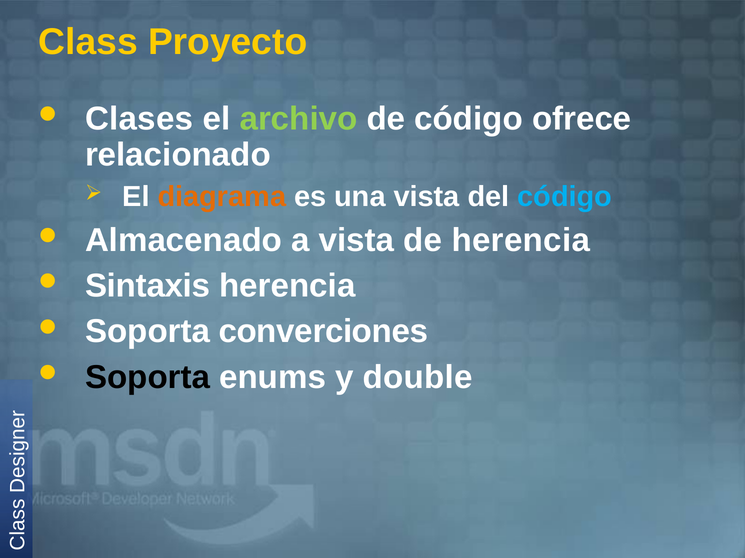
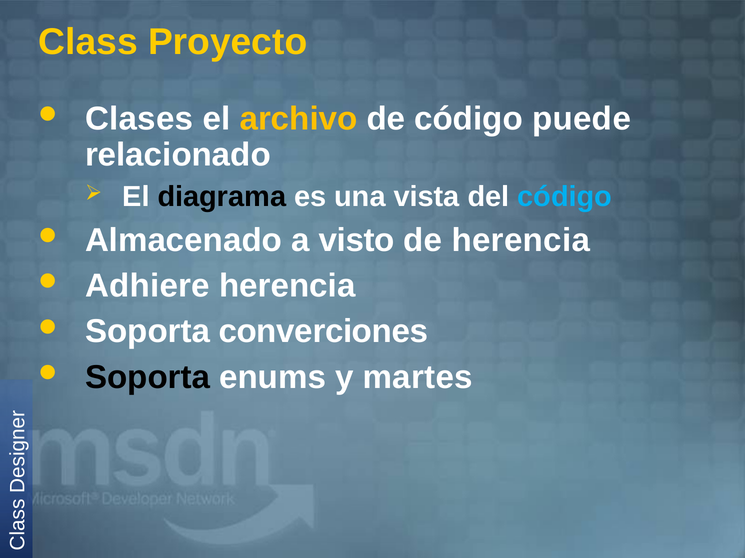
archivo colour: light green -> yellow
ofrece: ofrece -> puede
diagrama colour: orange -> black
a vista: vista -> visto
Sintaxis: Sintaxis -> Adhiere
double: double -> martes
